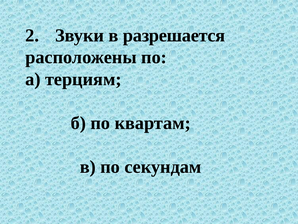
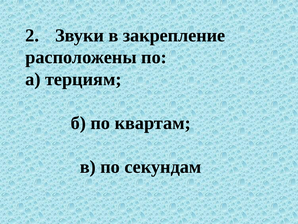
разрешается: разрешается -> закрепление
